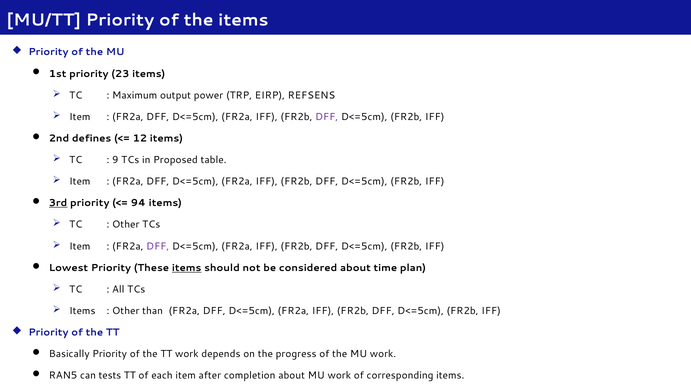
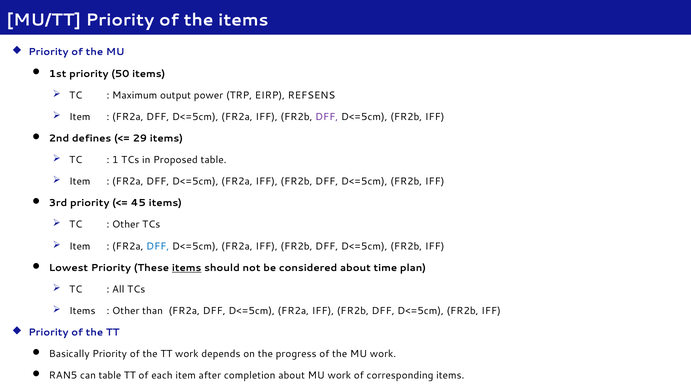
23: 23 -> 50
12: 12 -> 29
9: 9 -> 1
3rd underline: present -> none
94: 94 -> 45
DFF at (158, 246) colour: purple -> blue
can tests: tests -> table
